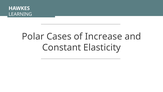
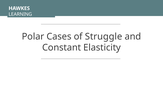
Increase: Increase -> Struggle
